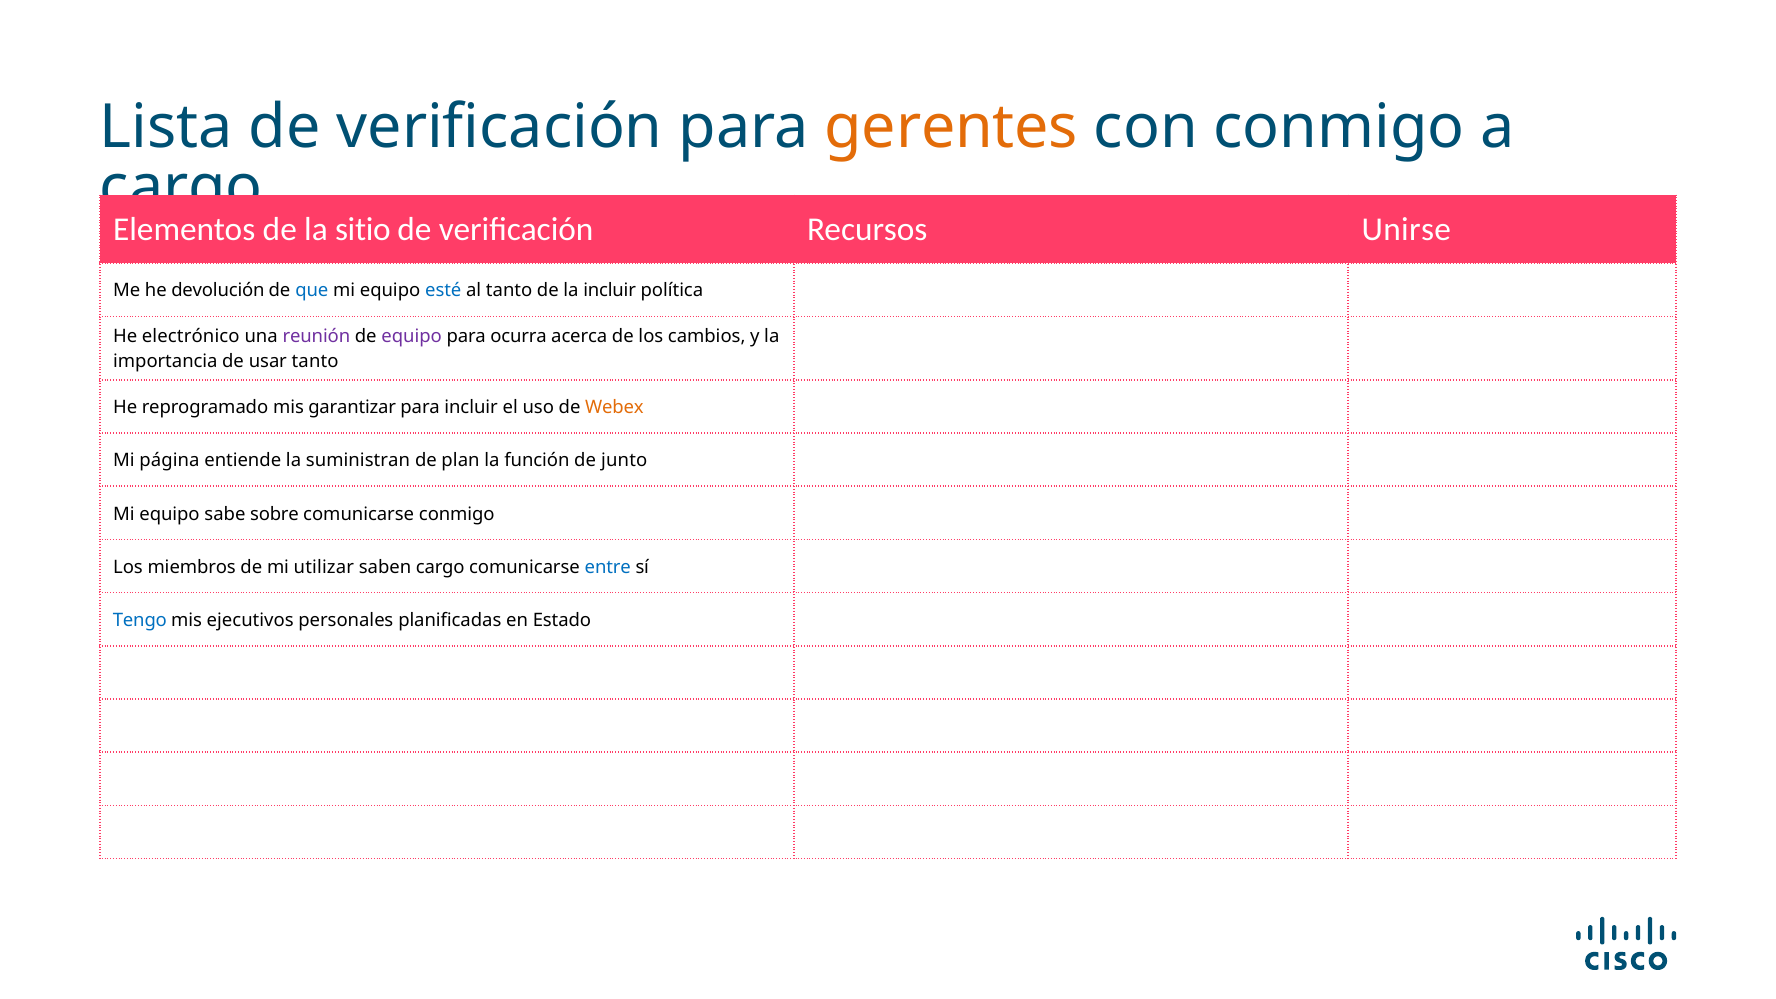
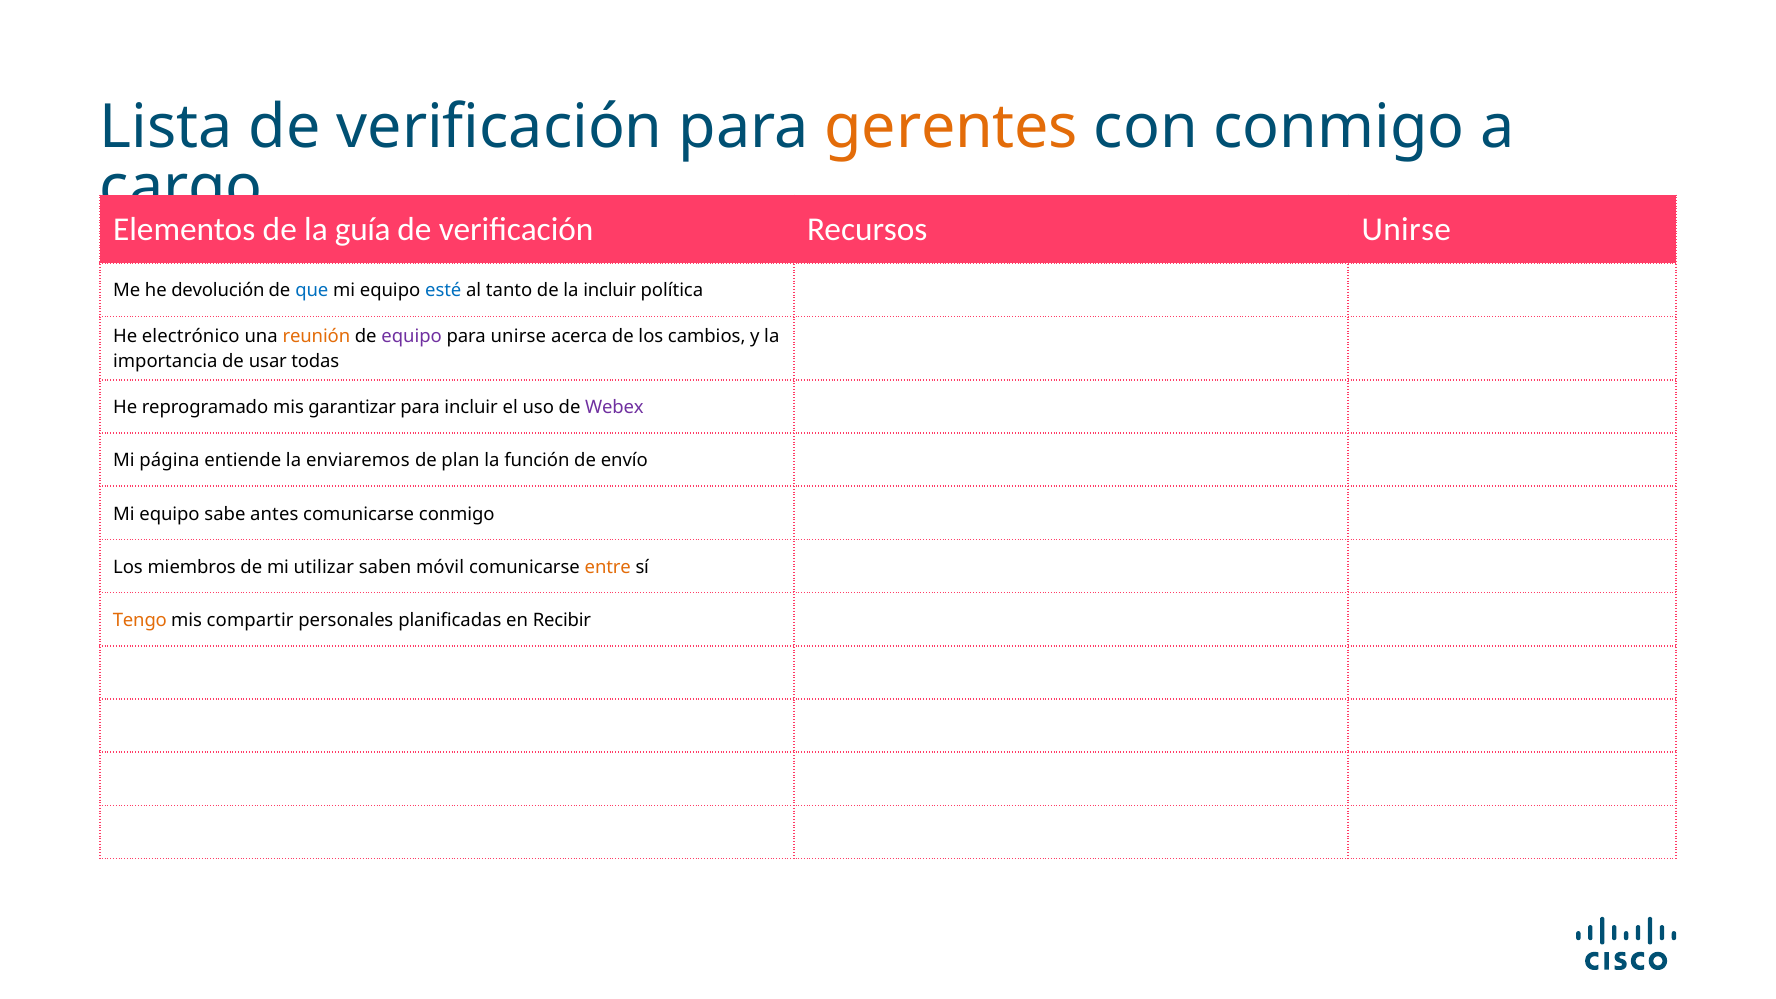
sitio: sitio -> guía
reunión colour: purple -> orange
para ocurra: ocurra -> unirse
usar tanto: tanto -> todas
Webex colour: orange -> purple
suministran: suministran -> enviaremos
junto: junto -> envío
sobre: sobre -> antes
saben cargo: cargo -> móvil
entre colour: blue -> orange
Tengo colour: blue -> orange
ejecutivos: ejecutivos -> compartir
Estado: Estado -> Recibir
